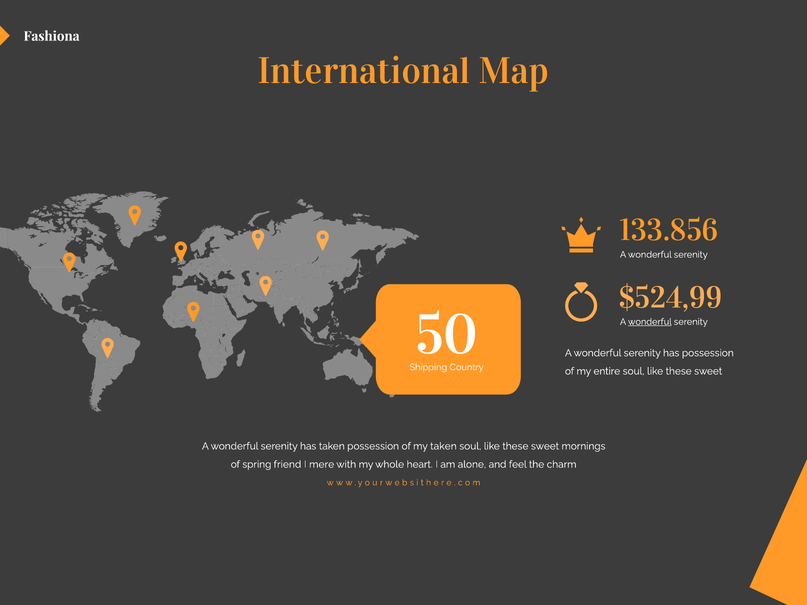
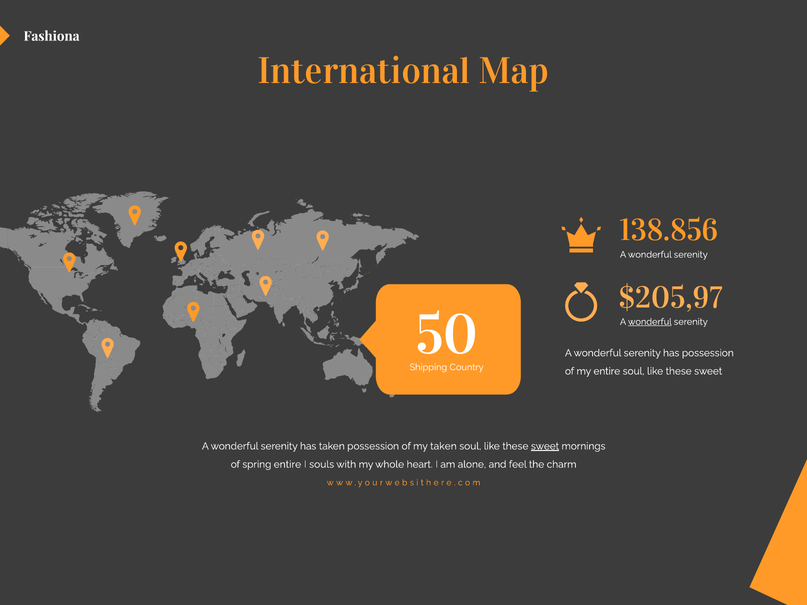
133.856: 133.856 -> 138.856
$524,99: $524,99 -> $205,97
sweet at (545, 446) underline: none -> present
spring friend: friend -> entire
mere: mere -> souls
